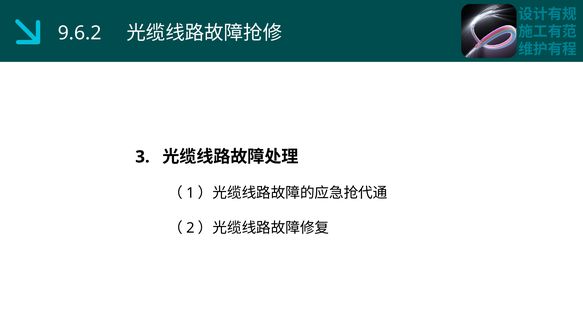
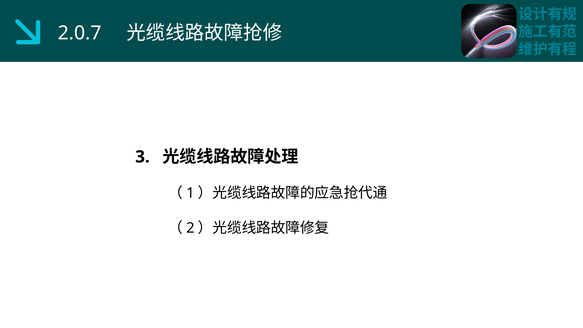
9.6.2: 9.6.2 -> 2.0.7
